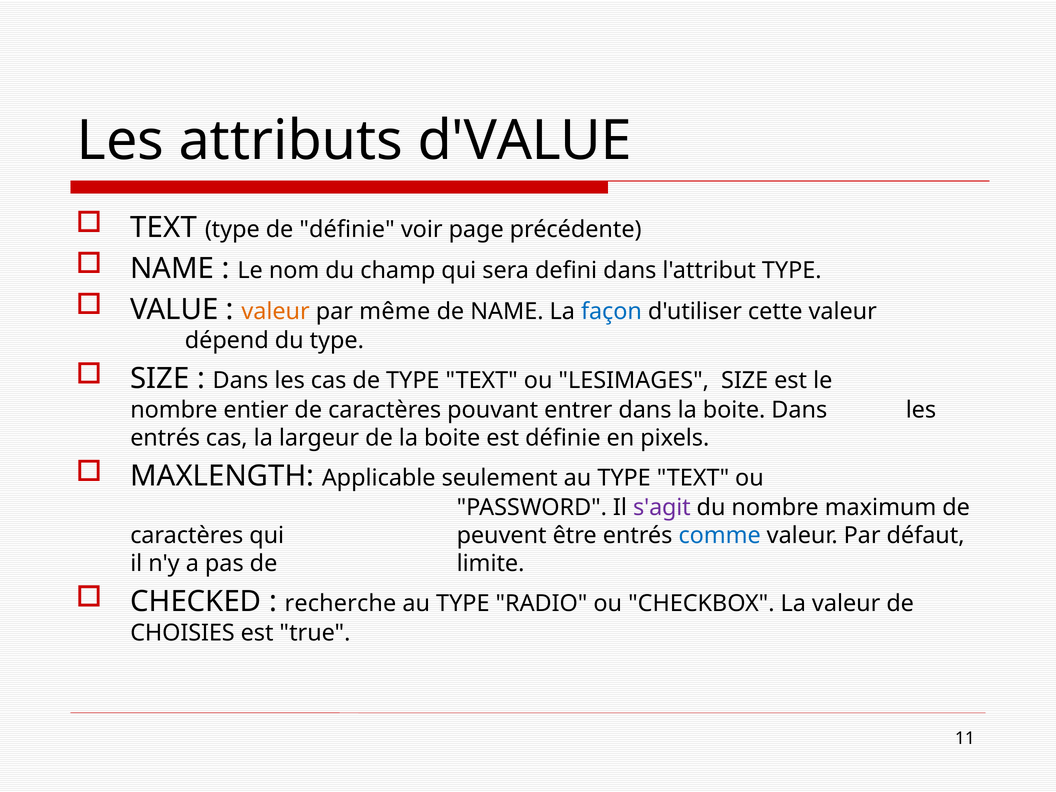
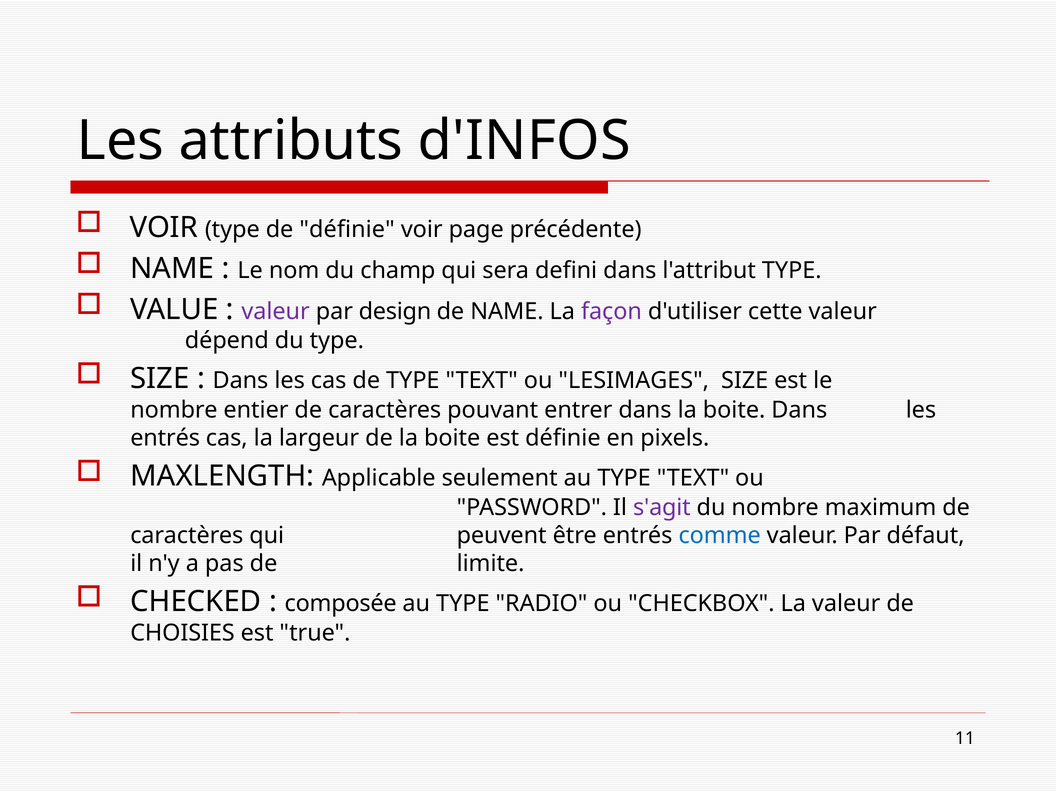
d'VALUE: d'VALUE -> d'INFOS
TEXT at (164, 227): TEXT -> VOIR
valeur at (276, 311) colour: orange -> purple
même: même -> design
façon colour: blue -> purple
recherche: recherche -> composée
